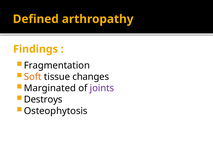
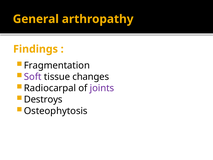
Defined: Defined -> General
Soft colour: orange -> purple
Marginated: Marginated -> Radiocarpal
